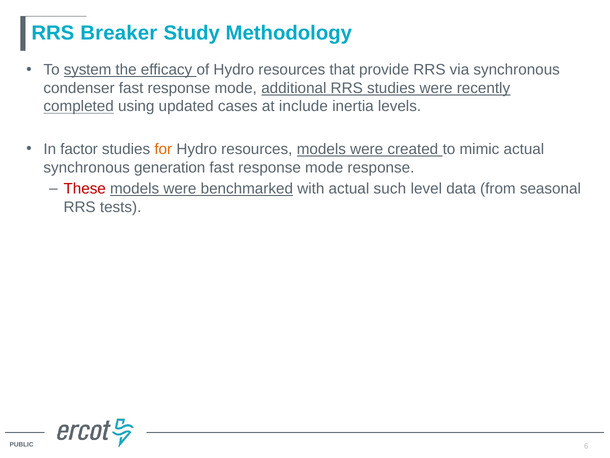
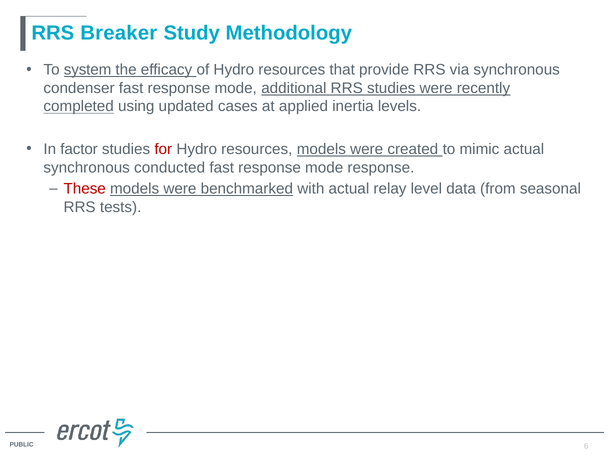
include: include -> applied
for colour: orange -> red
generation: generation -> conducted
such: such -> relay
